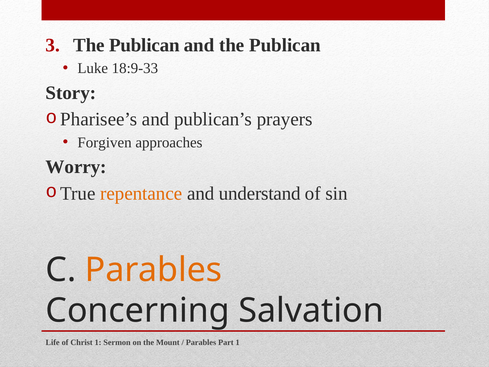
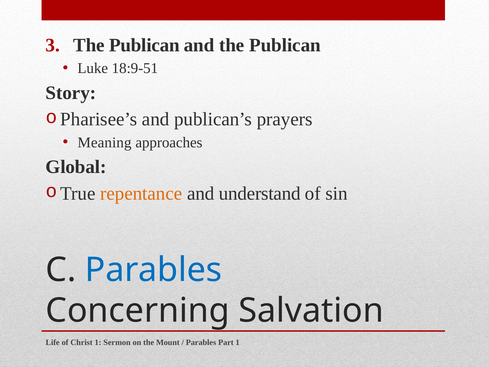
18:9-33: 18:9-33 -> 18:9-51
Forgiven: Forgiven -> Meaning
Worry: Worry -> Global
Parables at (154, 270) colour: orange -> blue
